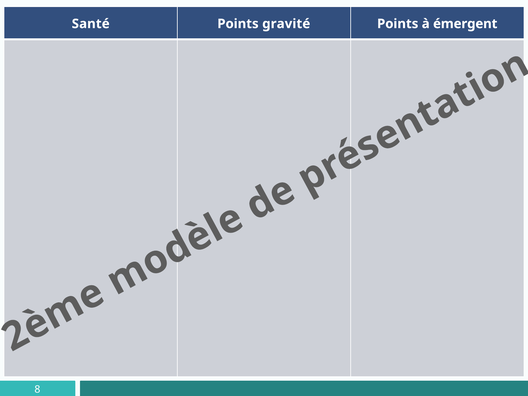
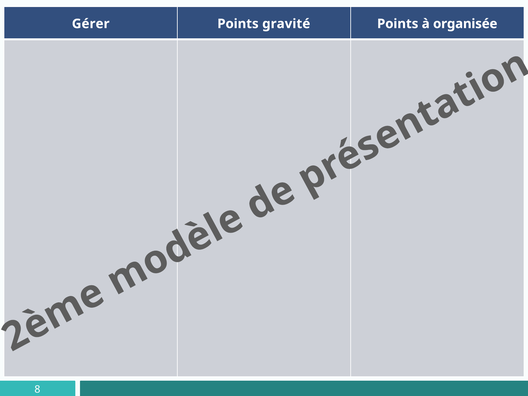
Santé: Santé -> Gérer
émergent: émergent -> organisée
